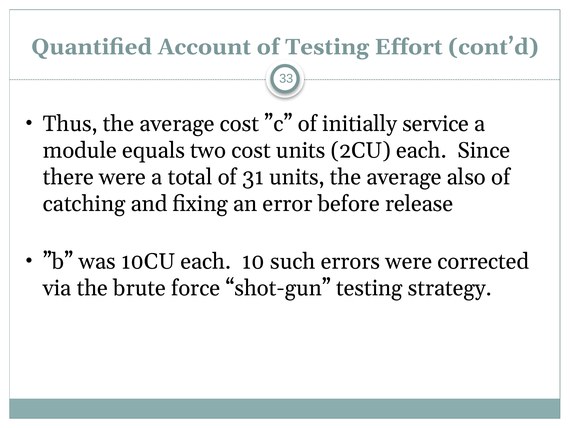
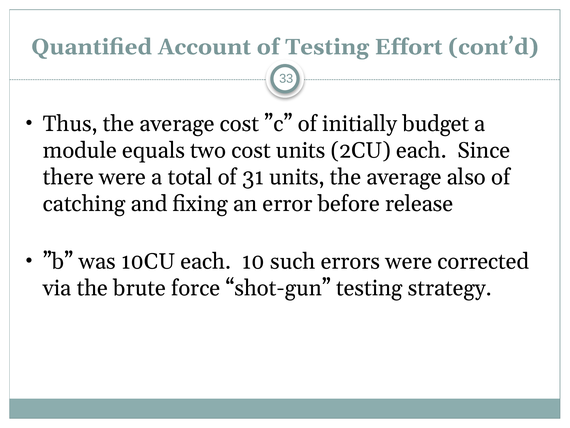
service: service -> budget
